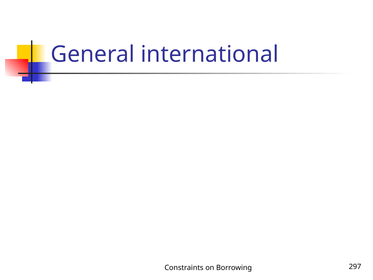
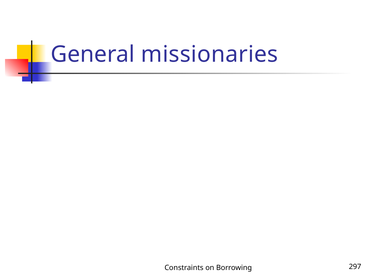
international: international -> missionaries
